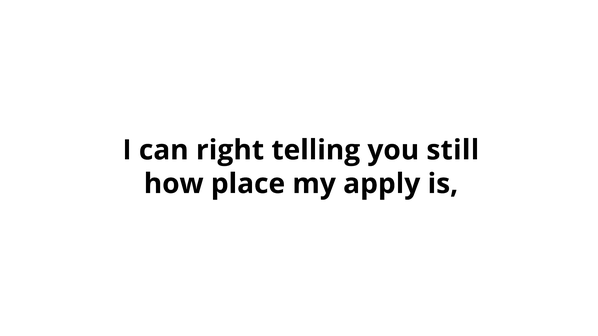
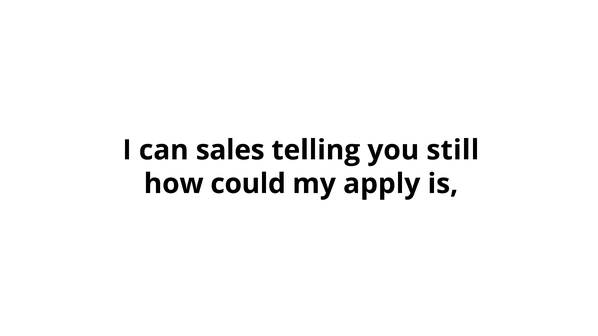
right: right -> sales
place: place -> could
